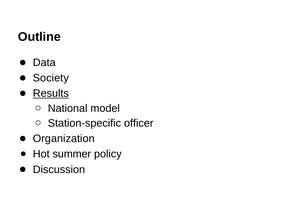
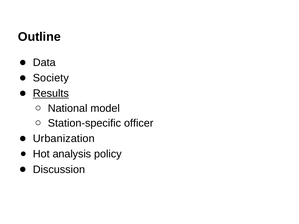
Organization: Organization -> Urbanization
summer: summer -> analysis
